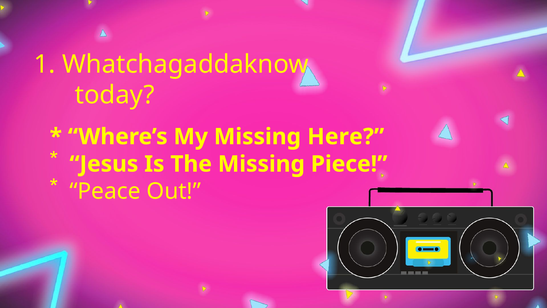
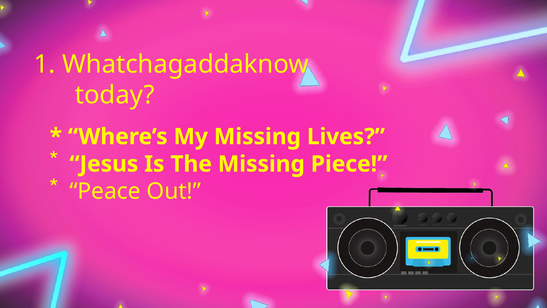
Here: Here -> Lives
